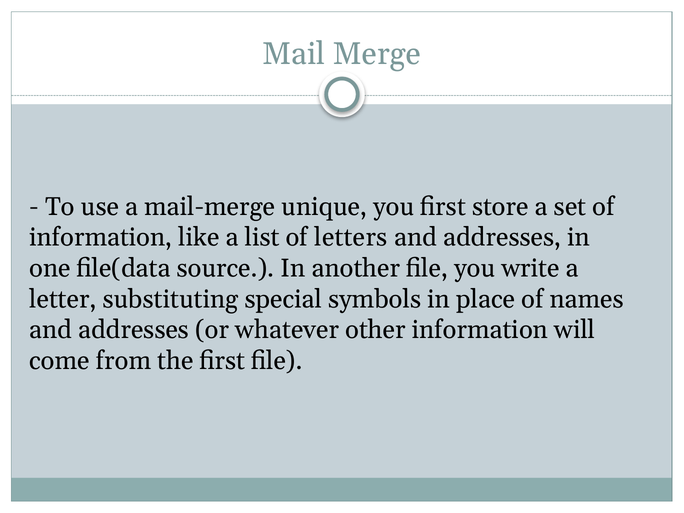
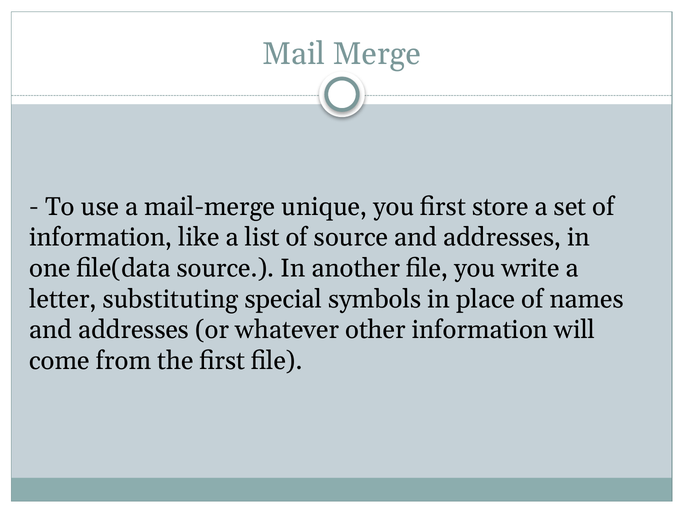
of letters: letters -> source
